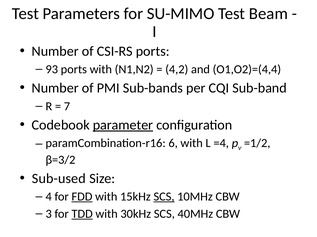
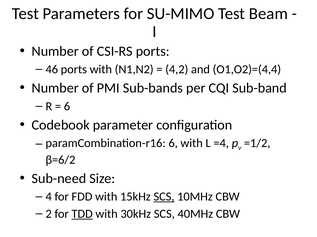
93: 93 -> 46
7 at (67, 107): 7 -> 6
parameter underline: present -> none
β=3/2: β=3/2 -> β=6/2
Sub-used: Sub-used -> Sub-need
FDD underline: present -> none
3: 3 -> 2
